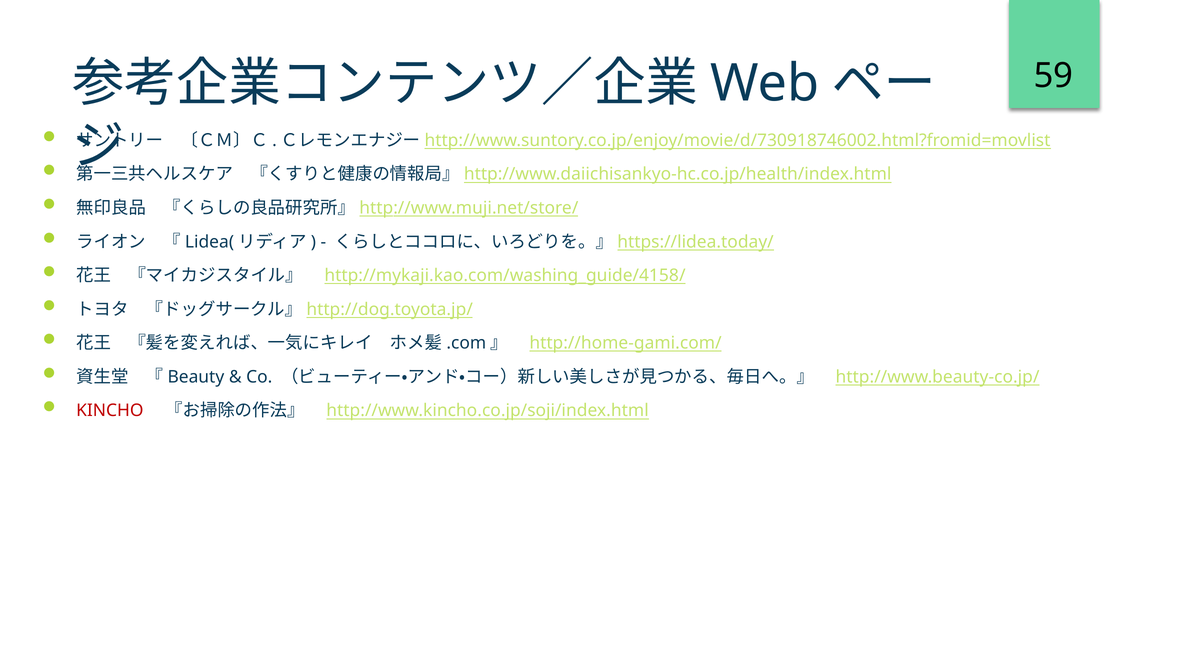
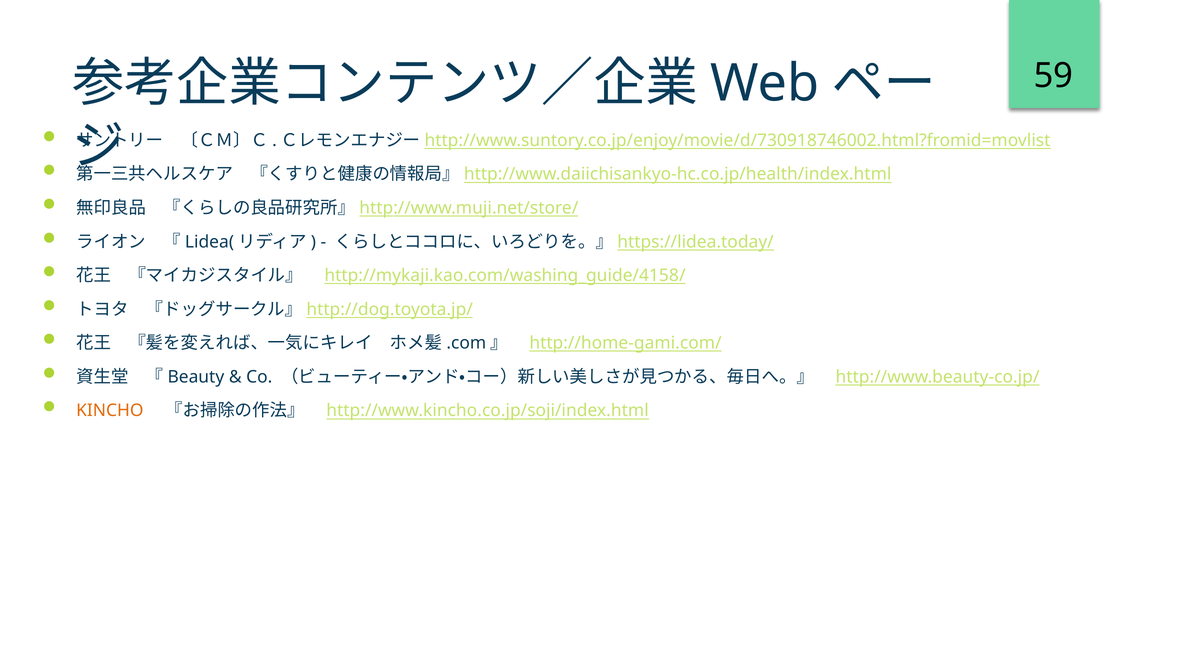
KINCHO colour: red -> orange
